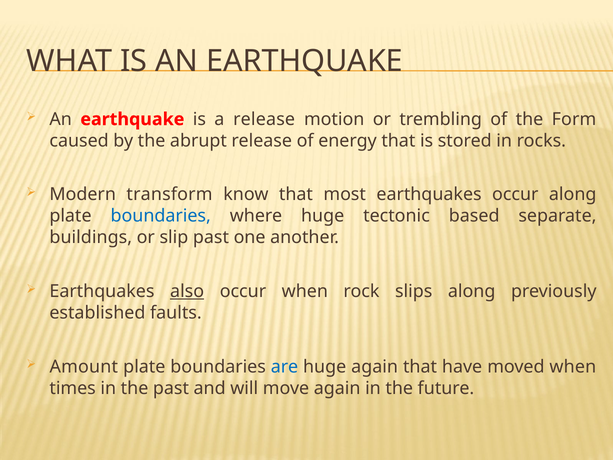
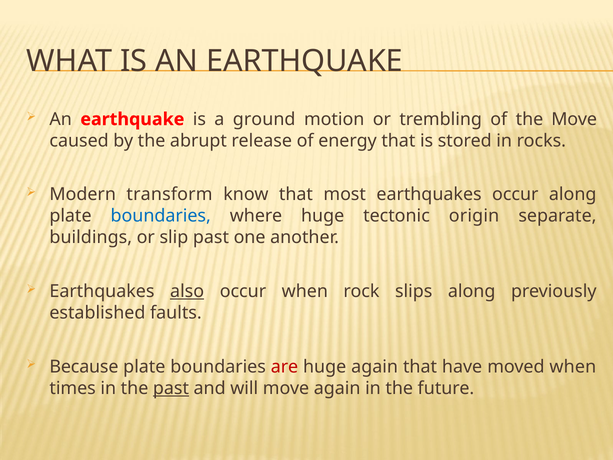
a release: release -> ground
the Form: Form -> Move
based: based -> origin
Amount: Amount -> Because
are colour: blue -> red
past at (171, 388) underline: none -> present
